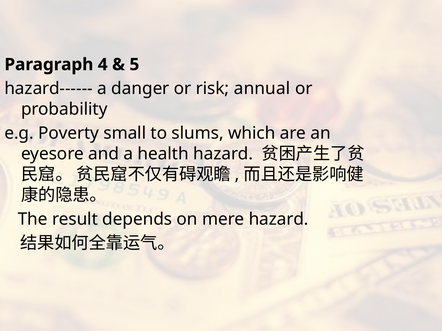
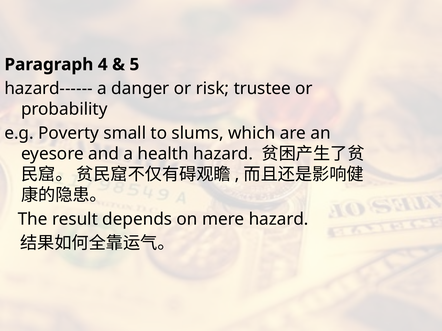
annual: annual -> trustee
